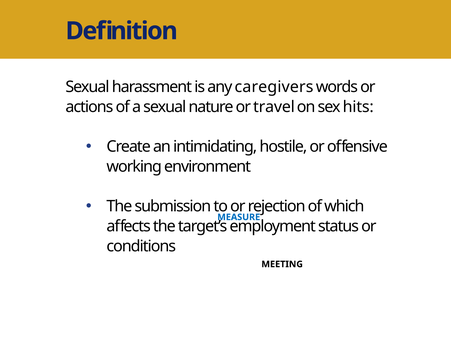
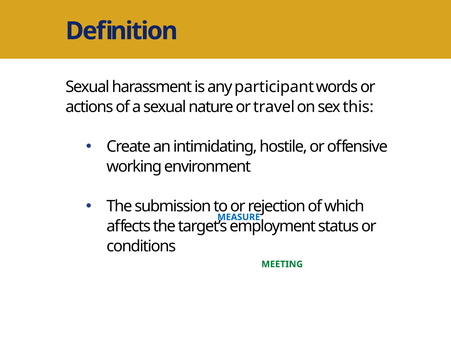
caregivers: caregivers -> participant
hits: hits -> this
MEETING colour: black -> green
